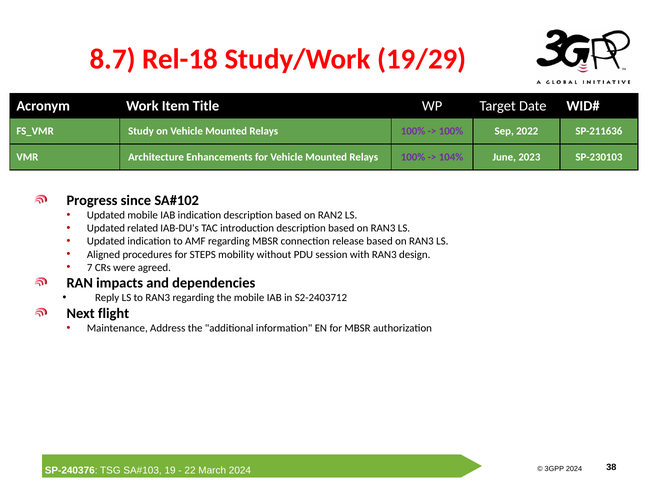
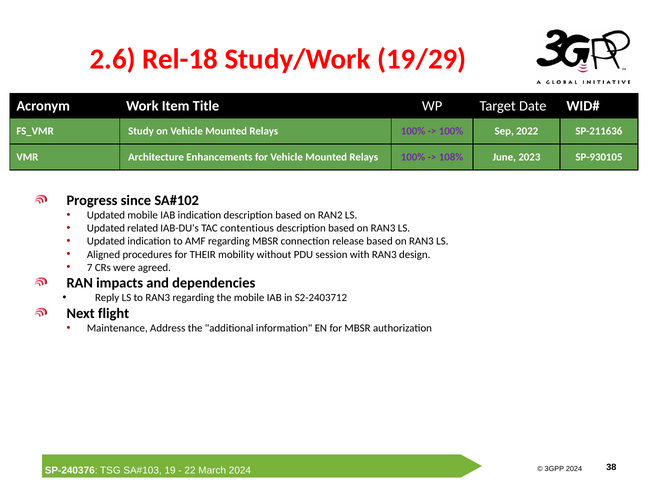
8.7: 8.7 -> 2.6
104%: 104% -> 108%
SP-230103: SP-230103 -> SP-930105
introduction: introduction -> contentious
STEPS: STEPS -> THEIR
